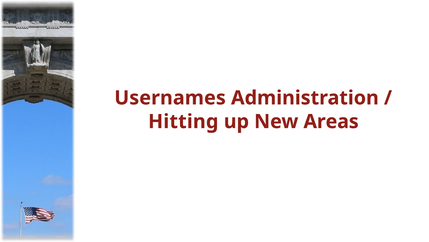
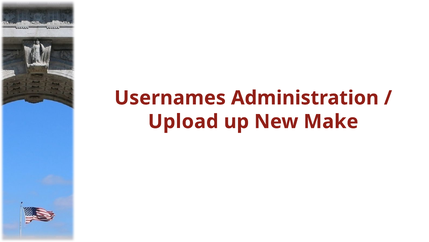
Hitting: Hitting -> Upload
Areas: Areas -> Make
